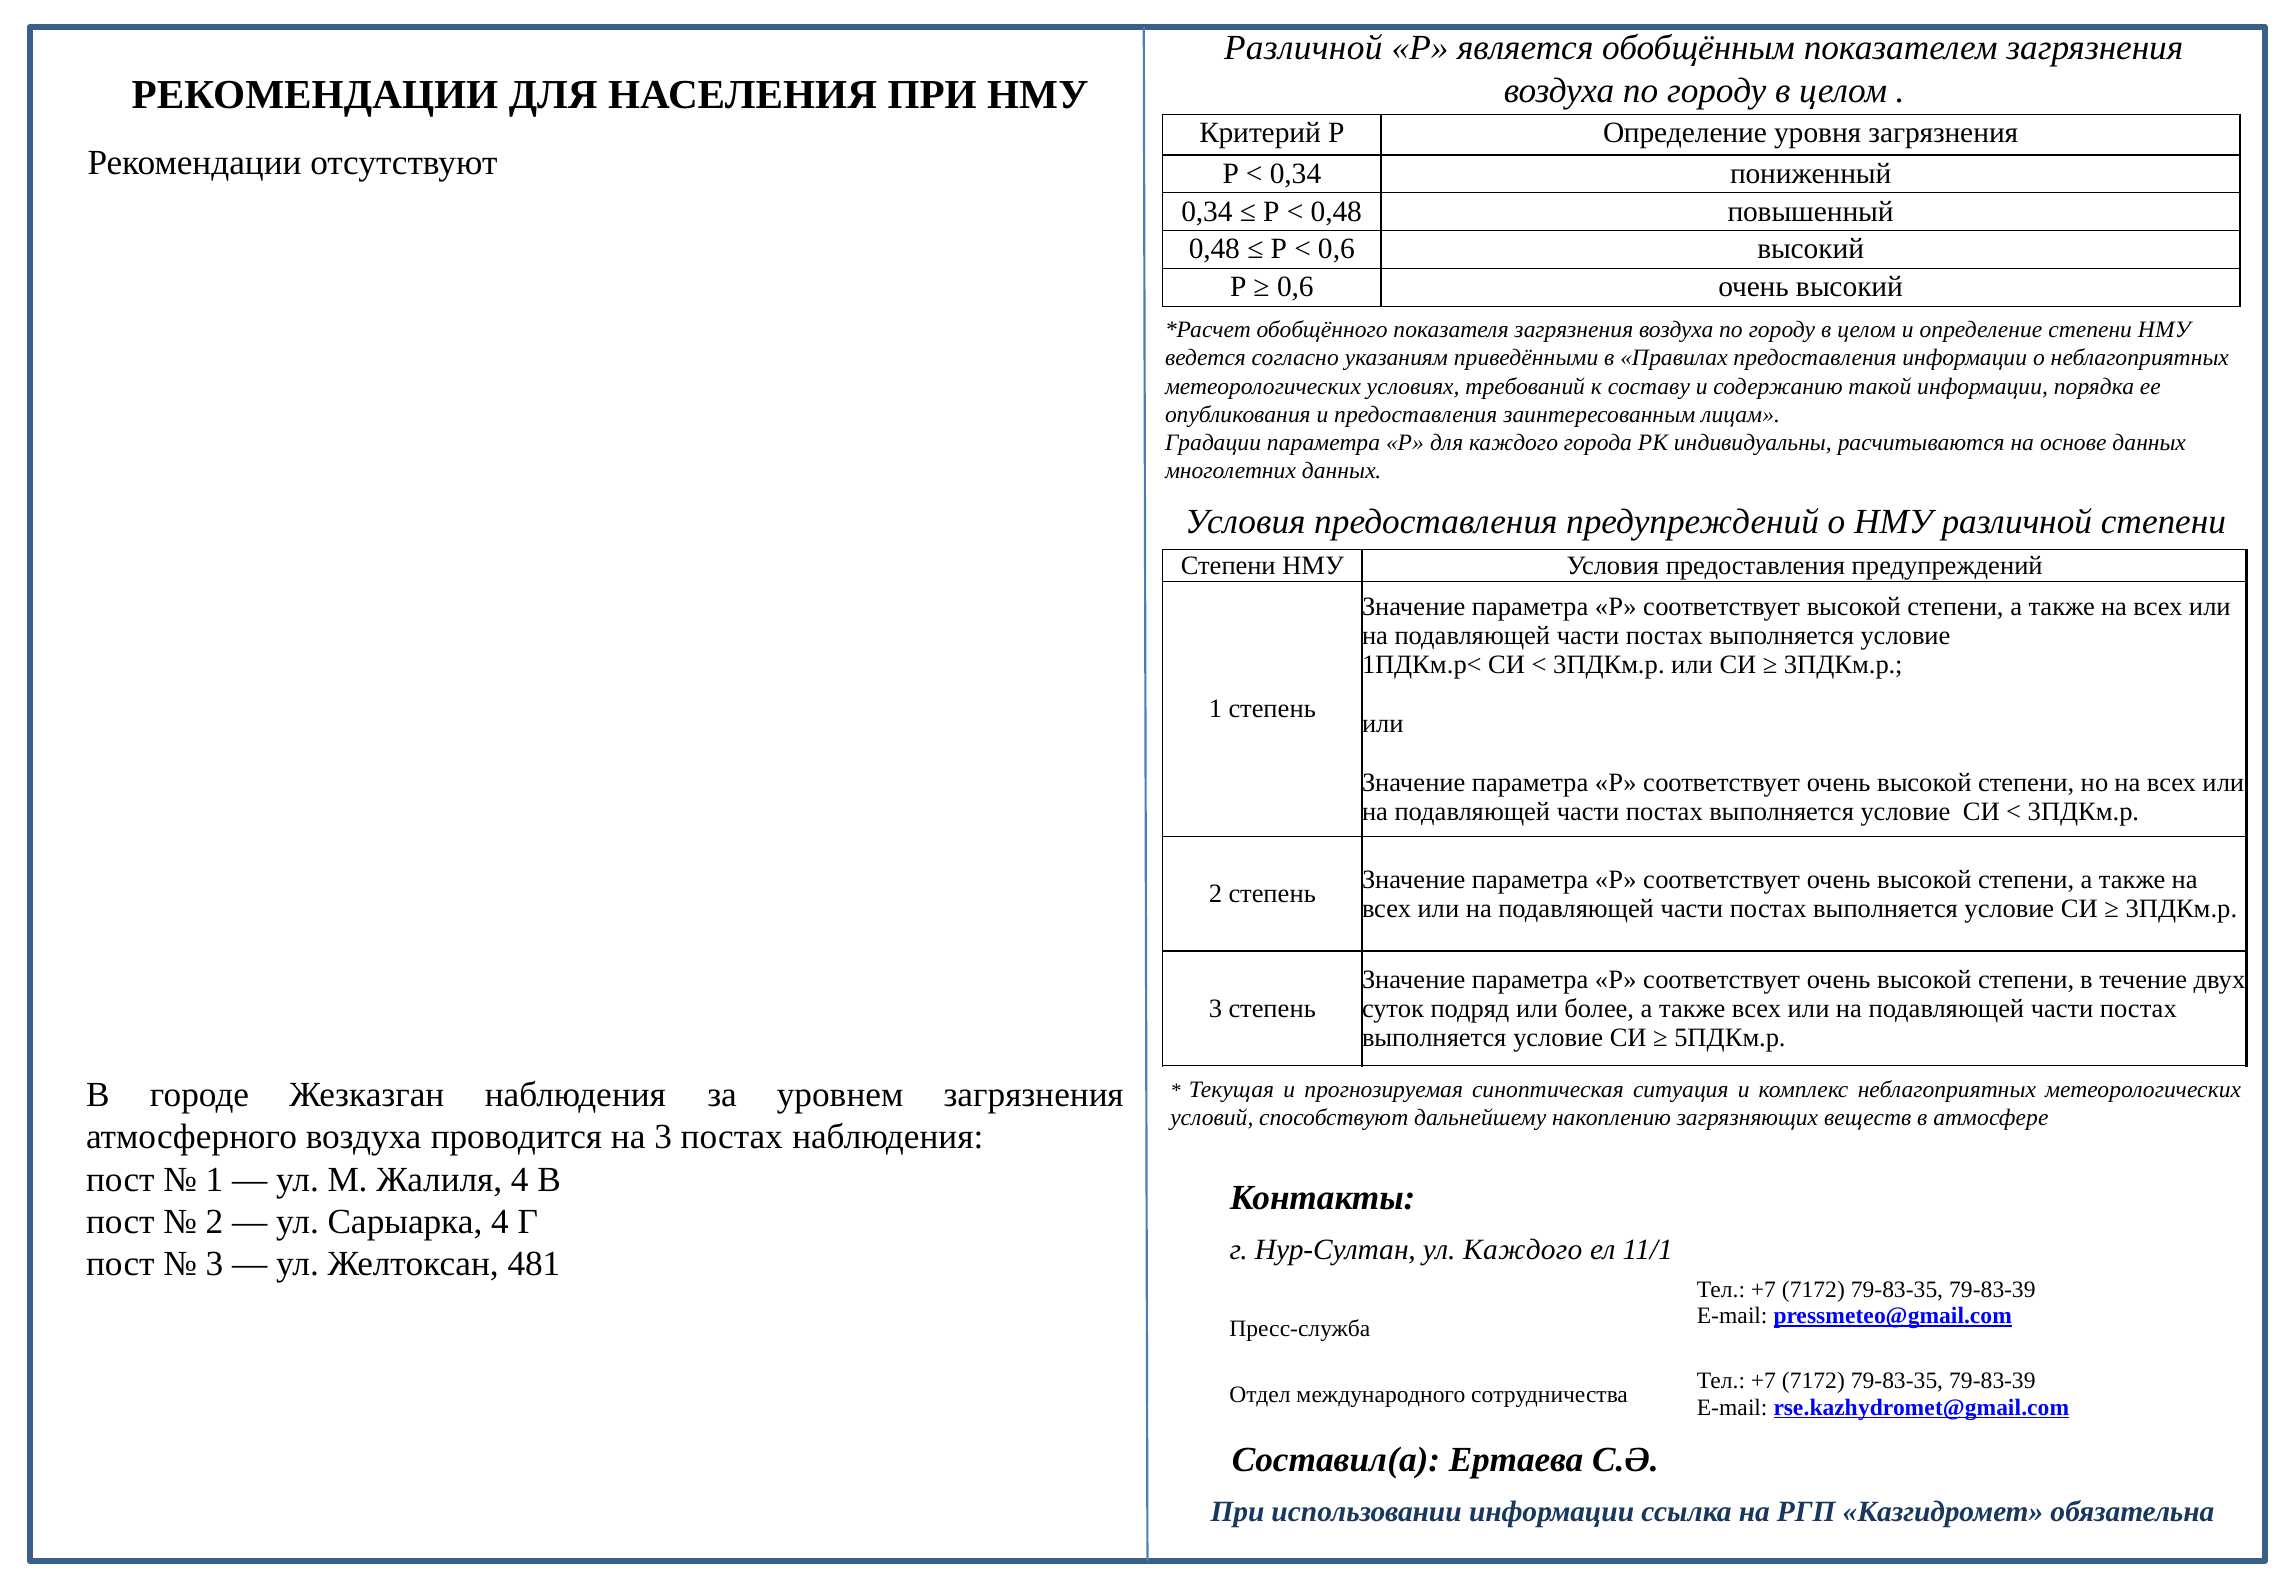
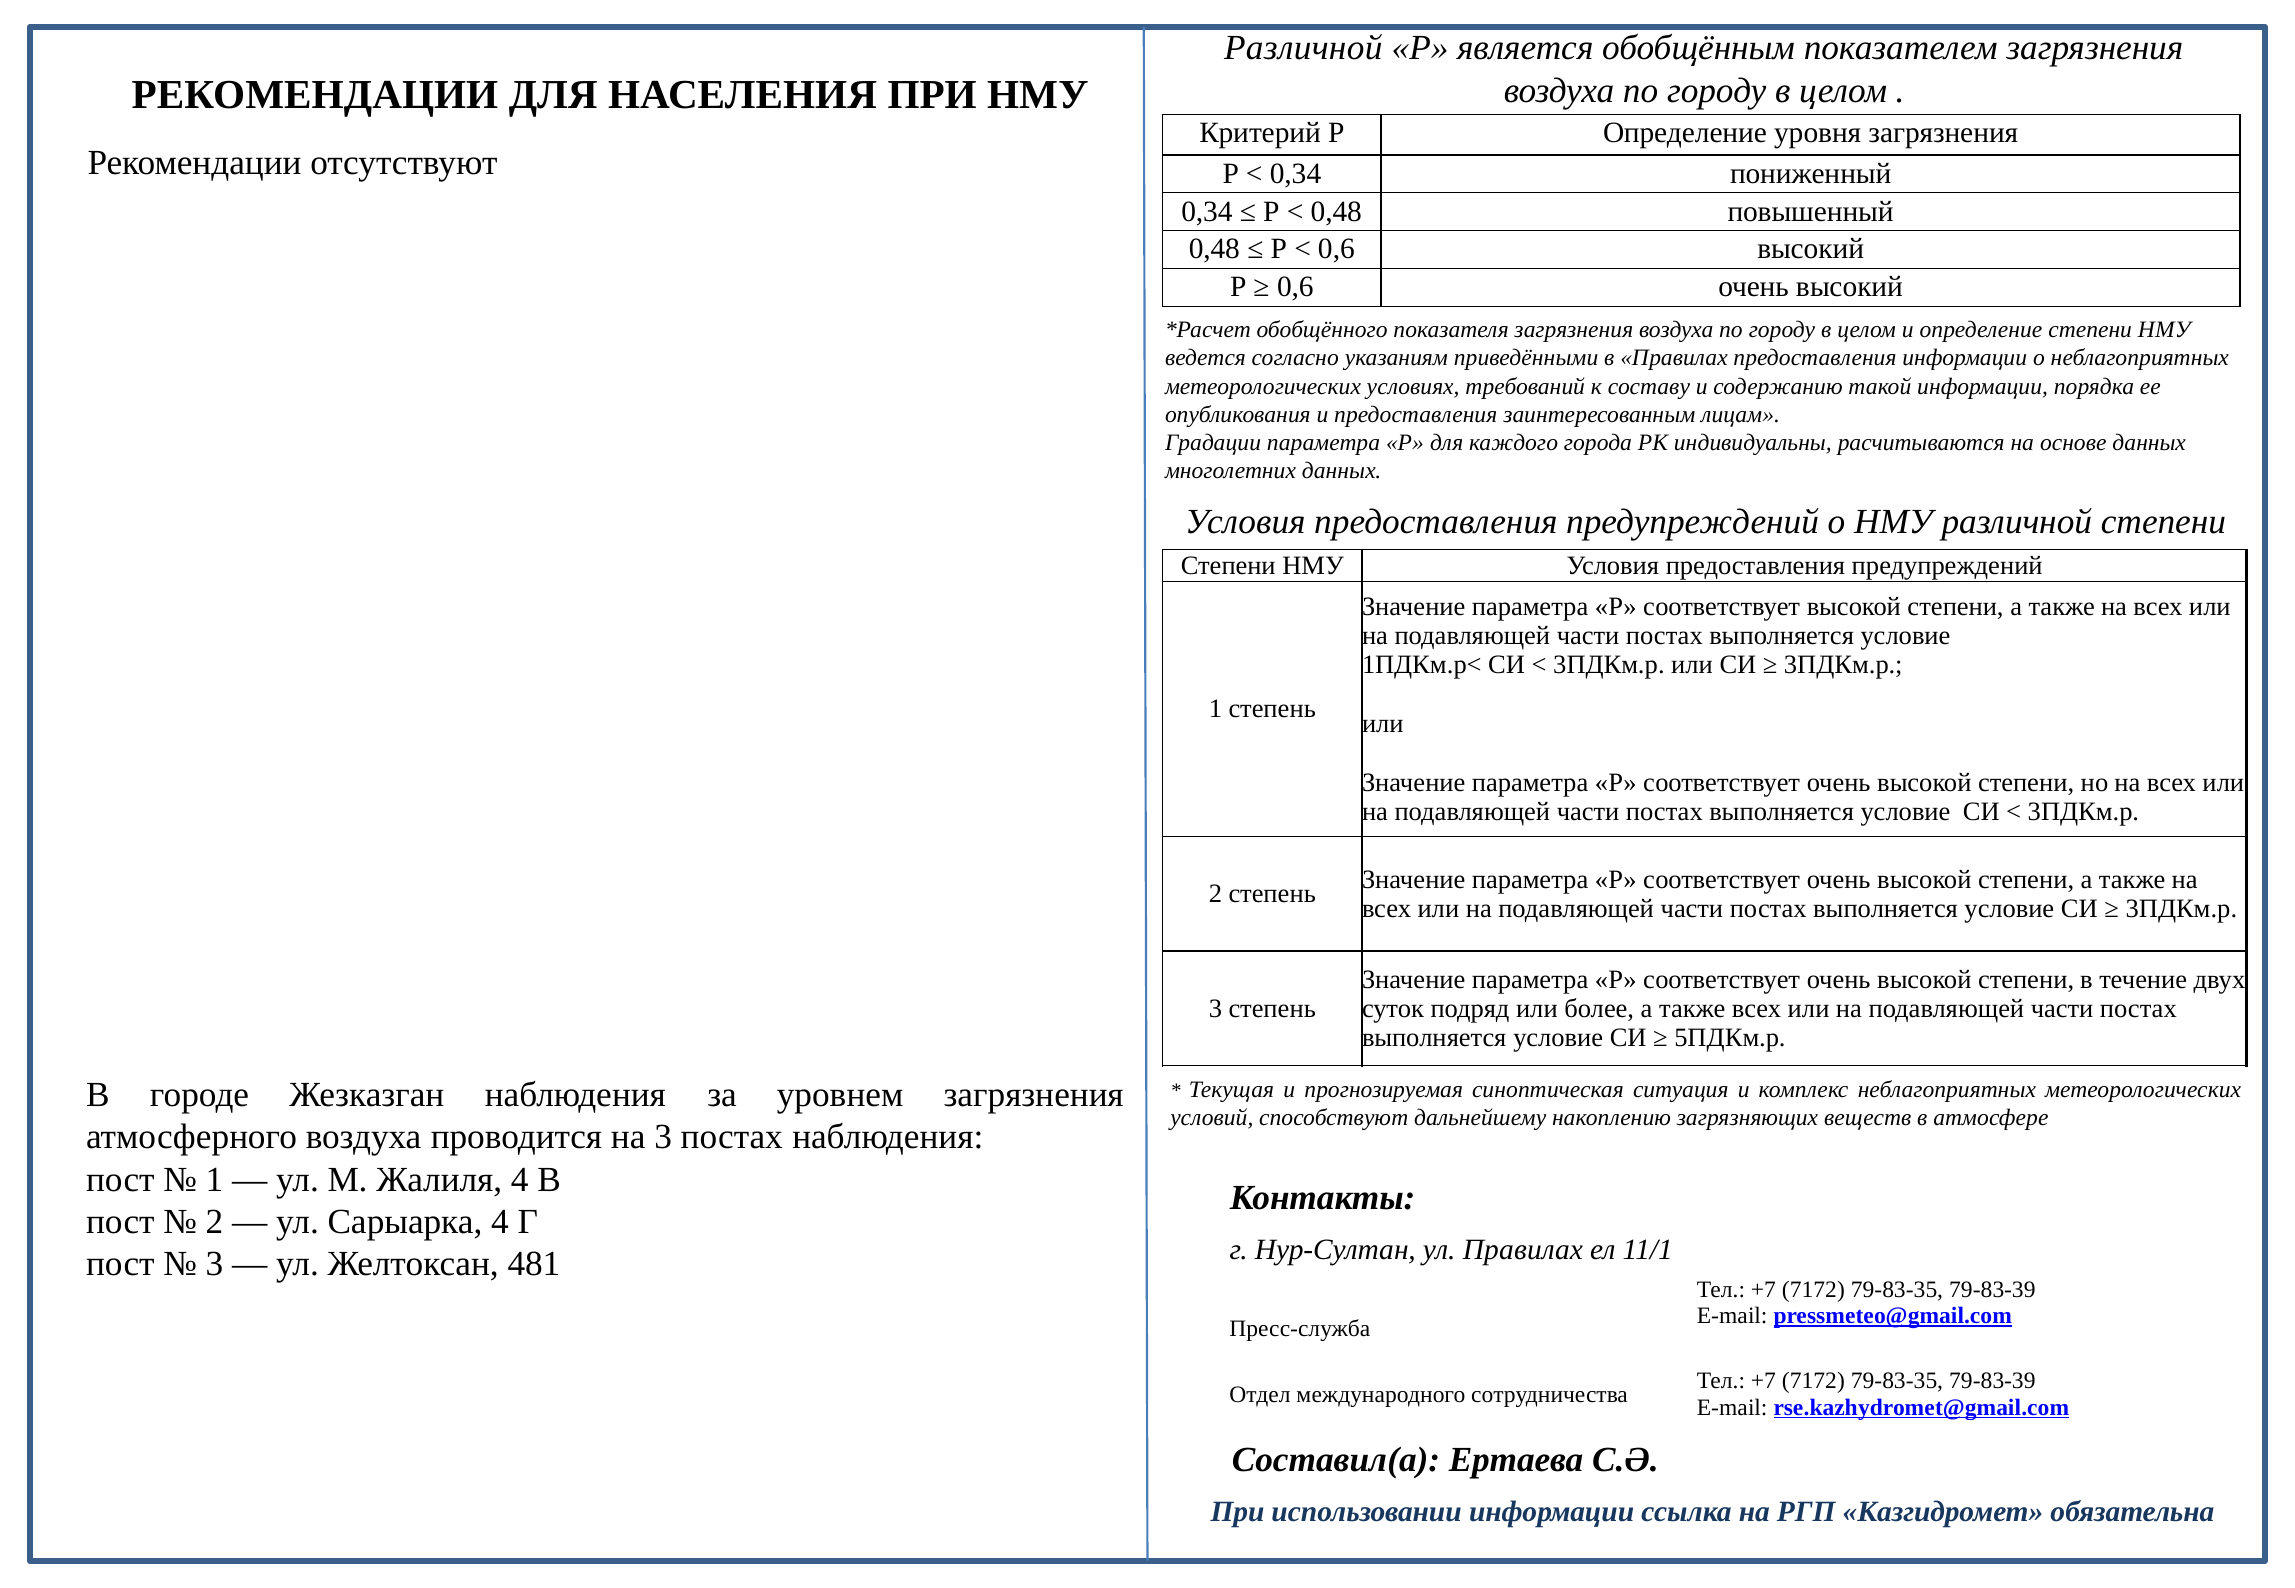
ул Каждого: Каждого -> Правилах
